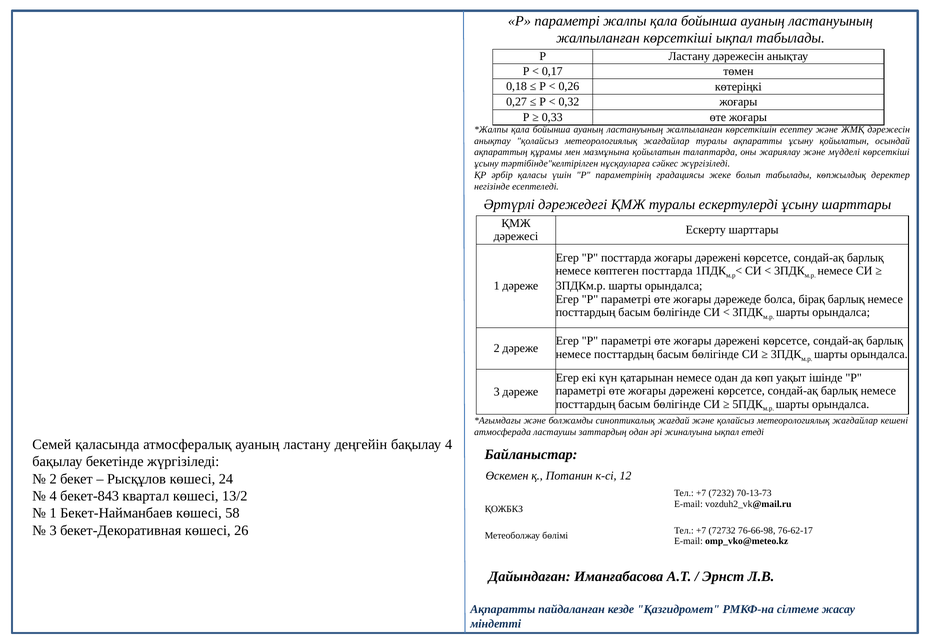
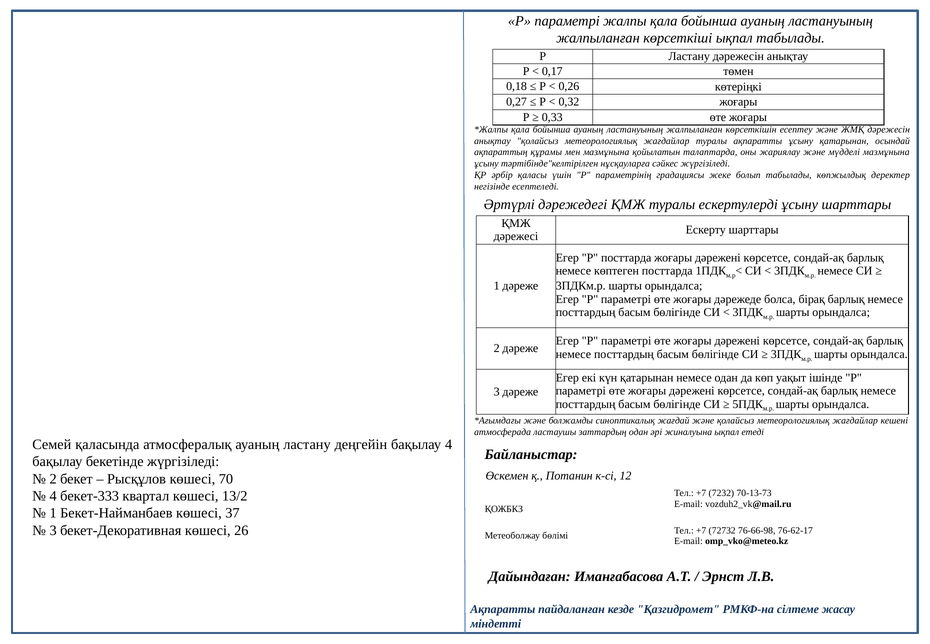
ұсыну қойылатын: қойылатын -> қатарынан
мүдделі көрсеткіші: көрсеткіші -> мазмұнына
24: 24 -> 70
бекет-843: бекет-843 -> бекет-333
58: 58 -> 37
